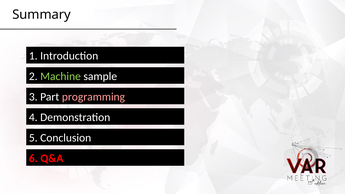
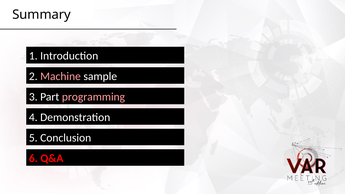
Machine colour: light green -> pink
